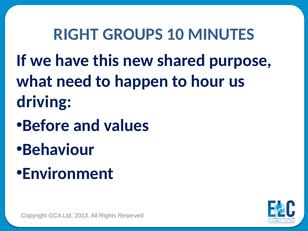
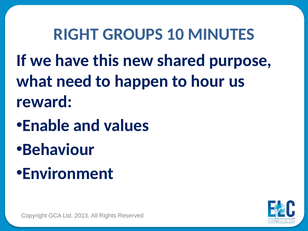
driving: driving -> reward
Before: Before -> Enable
